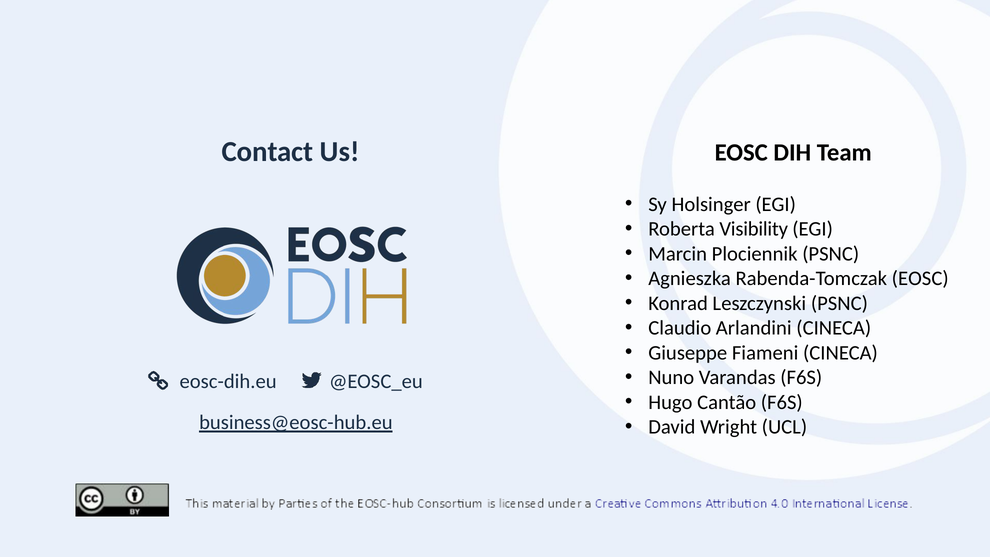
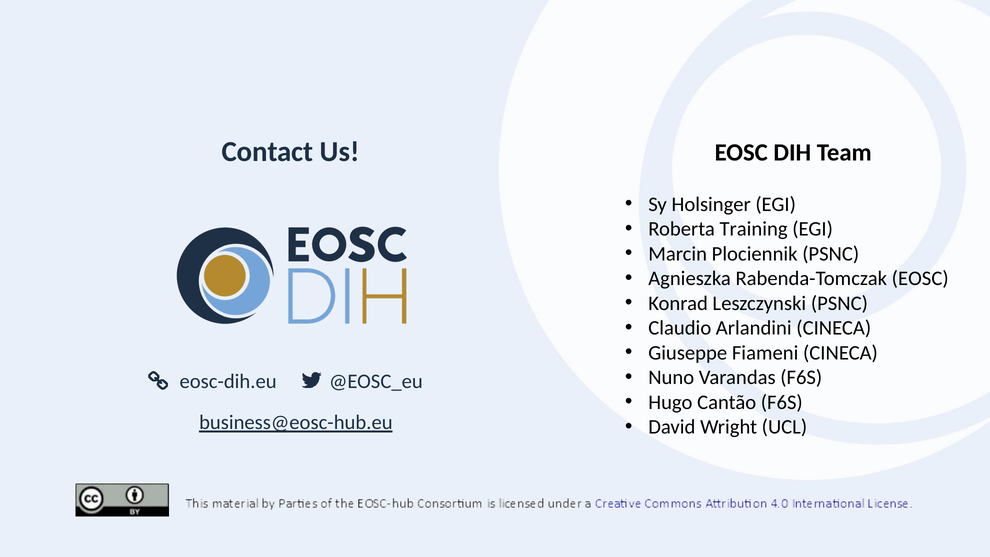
Visibility: Visibility -> Training
